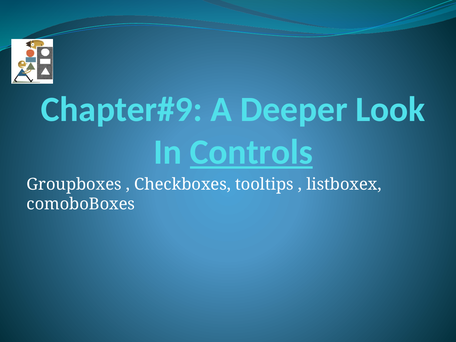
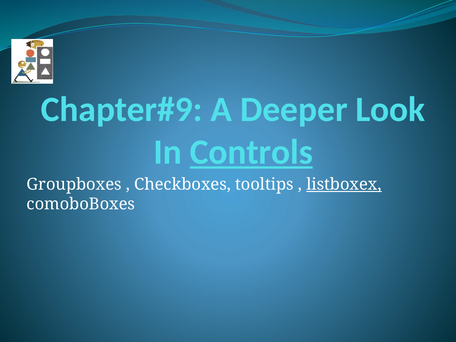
listboxex underline: none -> present
